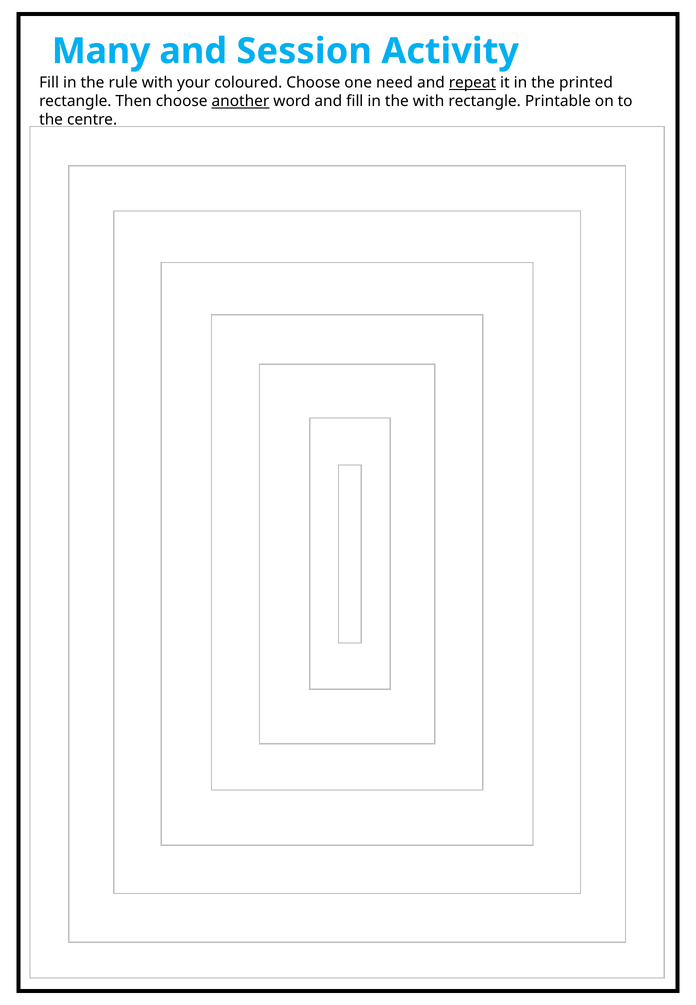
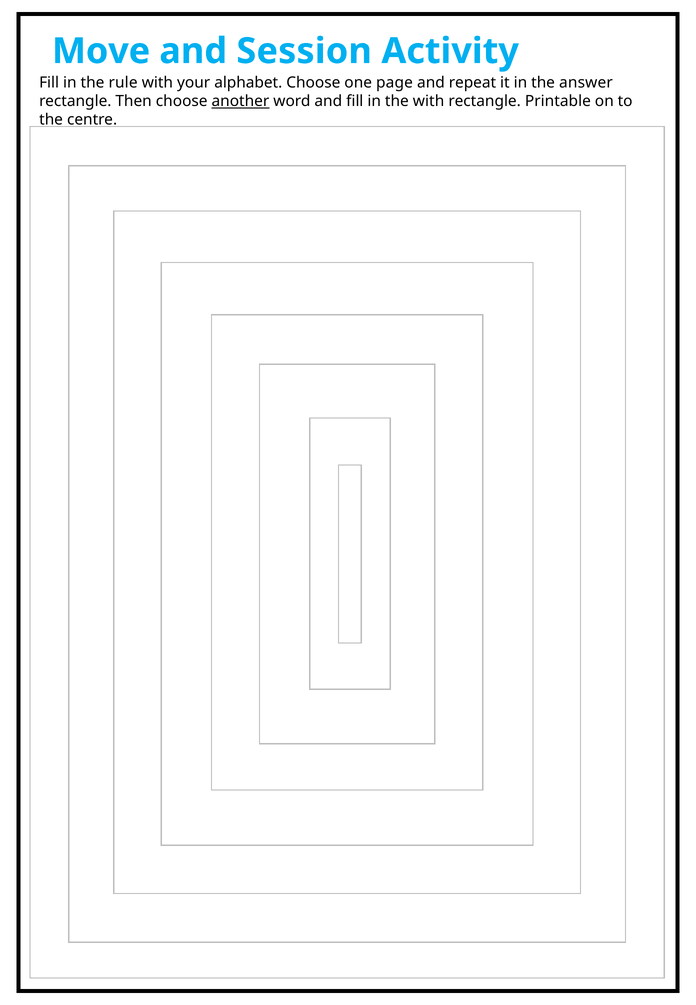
Many: Many -> Move
coloured: coloured -> alphabet
need: need -> page
repeat underline: present -> none
printed: printed -> answer
